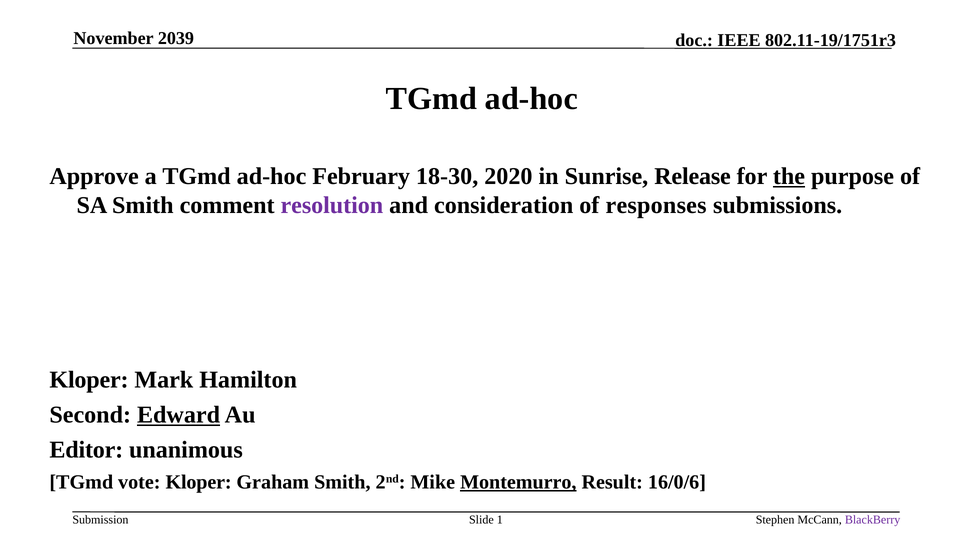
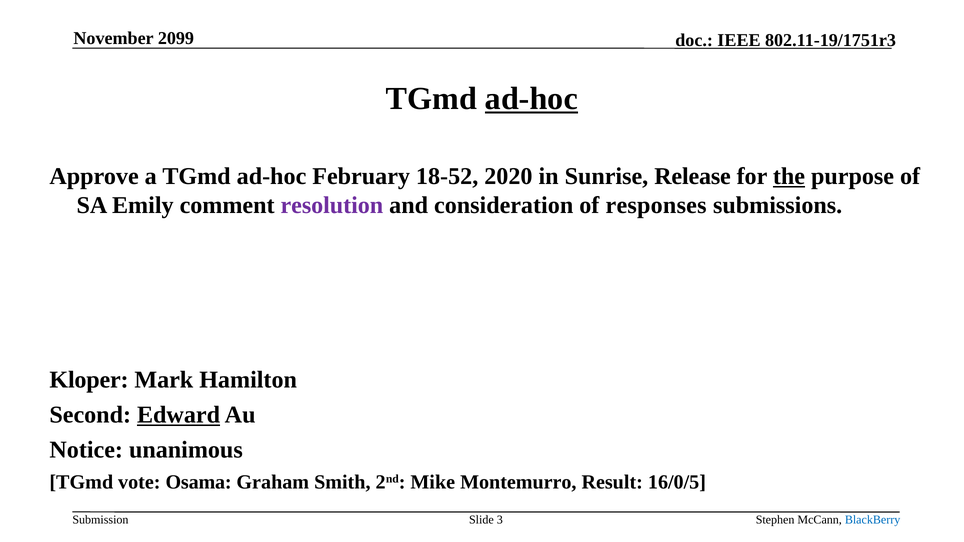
2039: 2039 -> 2099
ad-hoc at (531, 99) underline: none -> present
18-30: 18-30 -> 18-52
SA Smith: Smith -> Emily
Editor: Editor -> Notice
vote Kloper: Kloper -> Osama
Montemurro underline: present -> none
16/0/6: 16/0/6 -> 16/0/5
1: 1 -> 3
BlackBerry colour: purple -> blue
